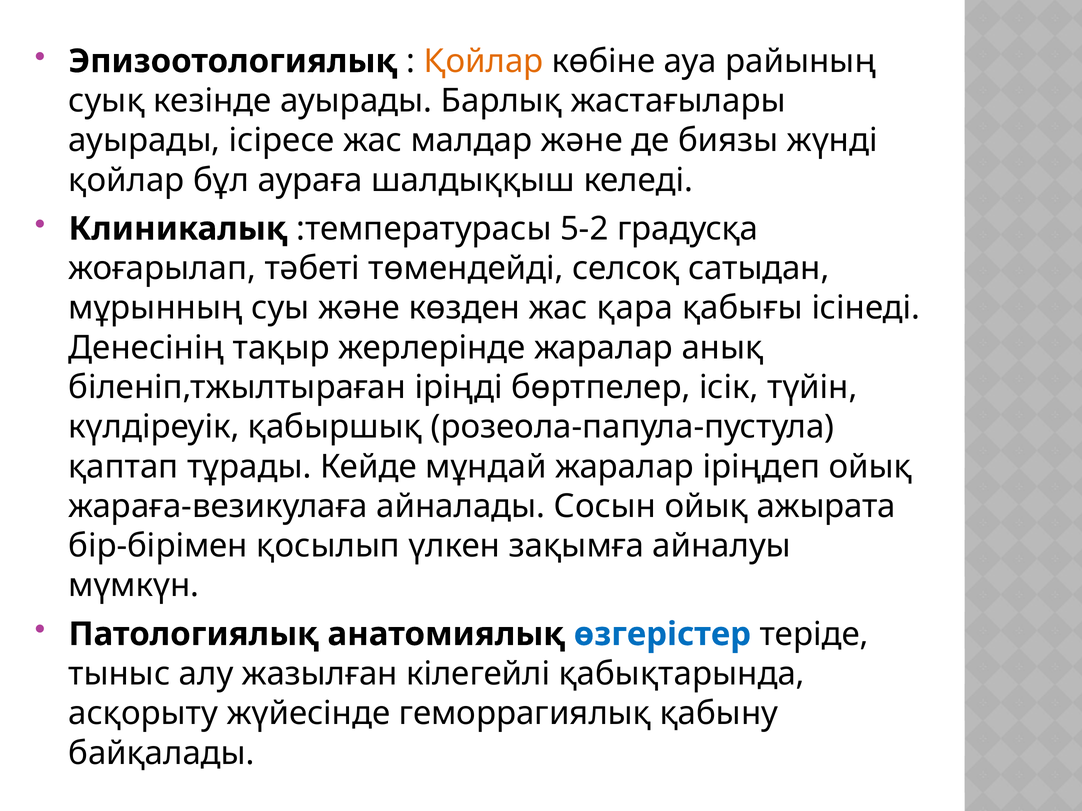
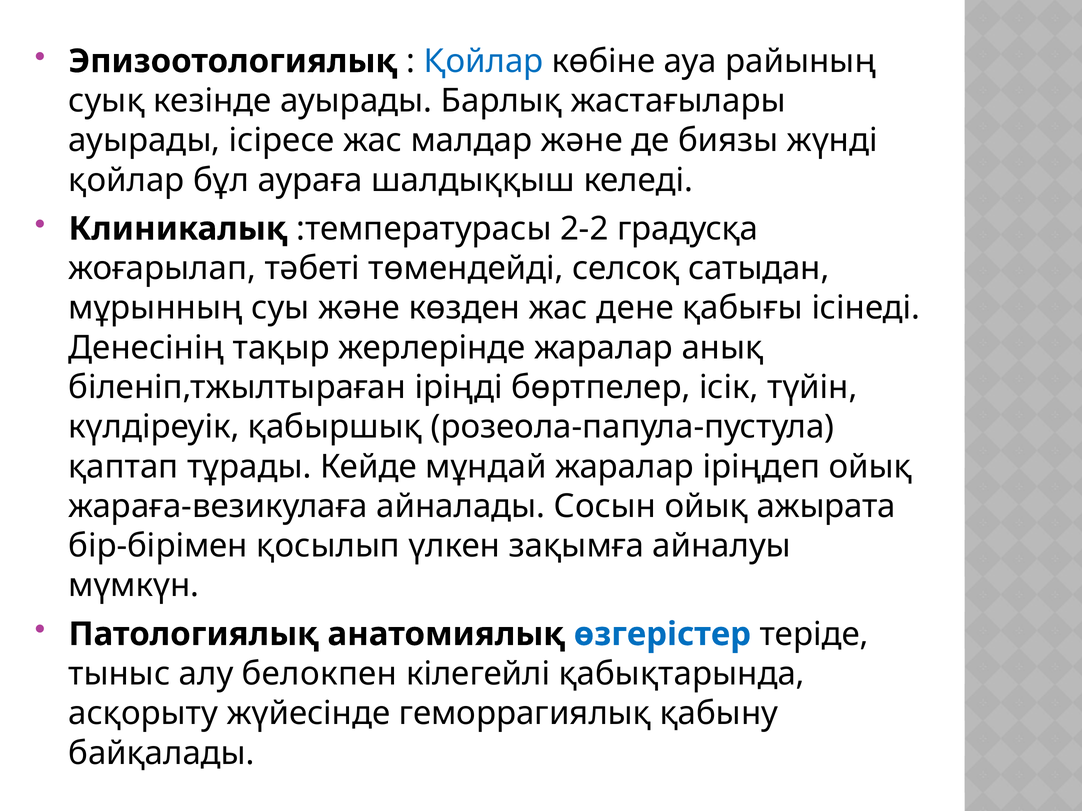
Қойлар at (483, 61) colour: orange -> blue
5-2: 5-2 -> 2-2
қара: қара -> дене
жазылған: жазылған -> белокпен
